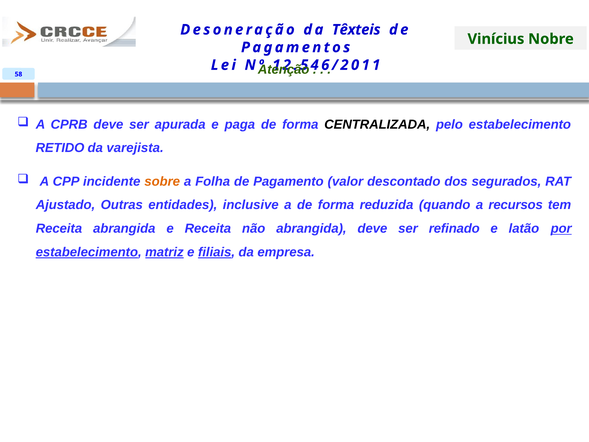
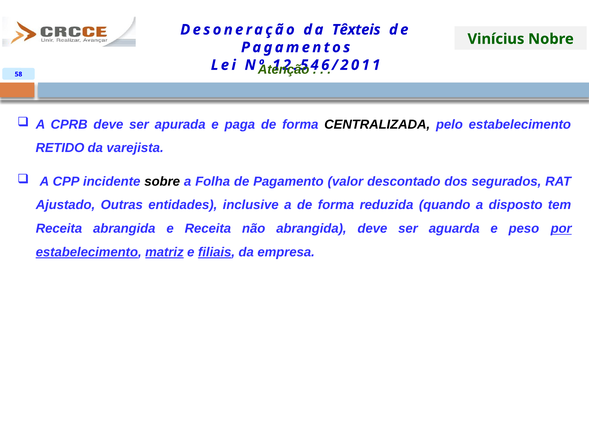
sobre colour: orange -> black
recursos: recursos -> disposto
refinado: refinado -> aguarda
latão: latão -> peso
